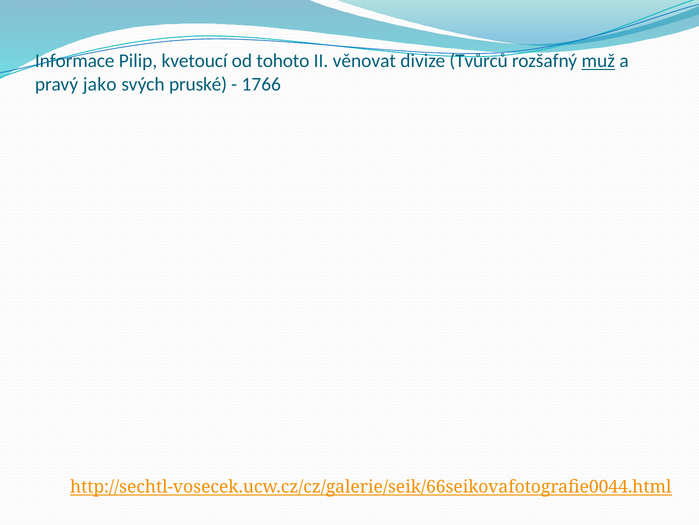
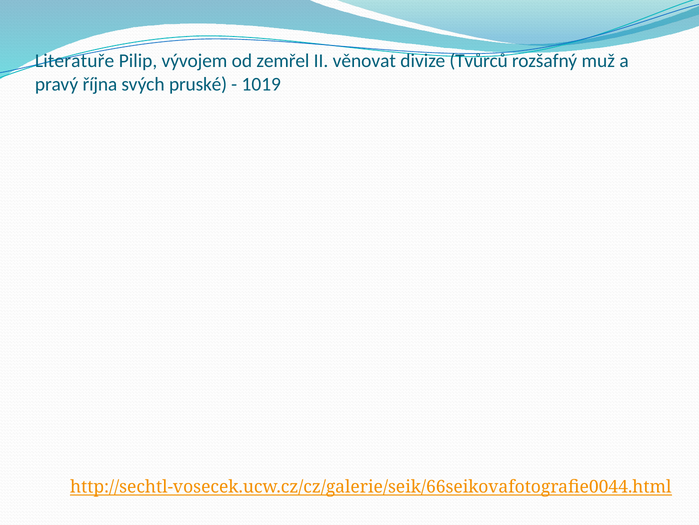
Informace: Informace -> Literatuře
kvetoucí: kvetoucí -> vývojem
tohoto: tohoto -> zemřel
muž underline: present -> none
jako: jako -> října
1766: 1766 -> 1019
